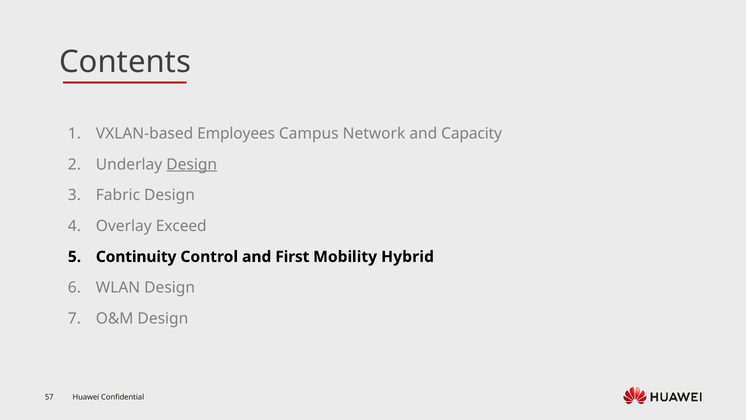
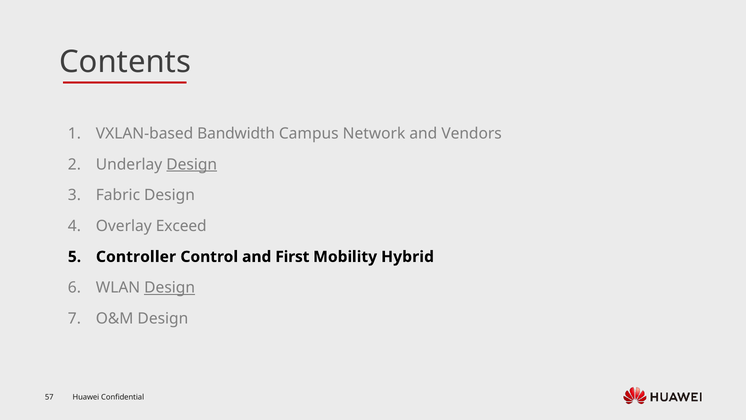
Employees: Employees -> Bandwidth
Capacity: Capacity -> Vendors
Continuity: Continuity -> Controller
Design at (170, 287) underline: none -> present
